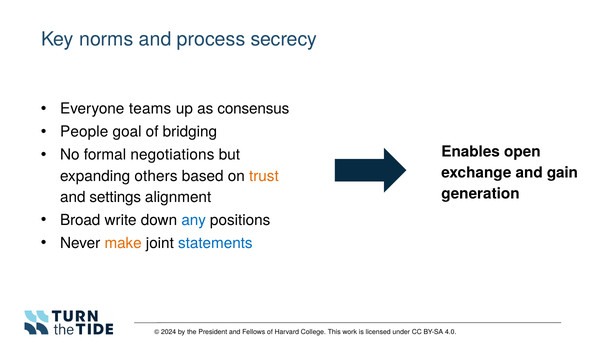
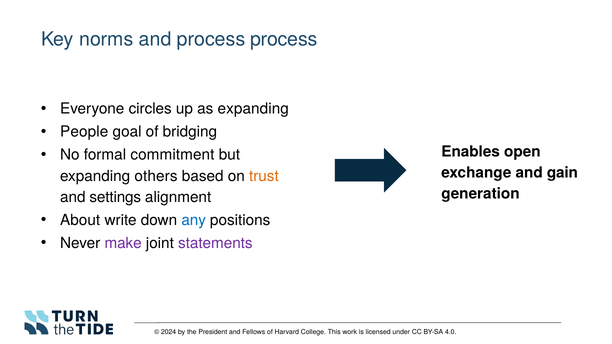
process secrecy: secrecy -> process
teams: teams -> circles
as consensus: consensus -> expanding
negotiations: negotiations -> commitment
Broad: Broad -> About
make colour: orange -> purple
statements colour: blue -> purple
